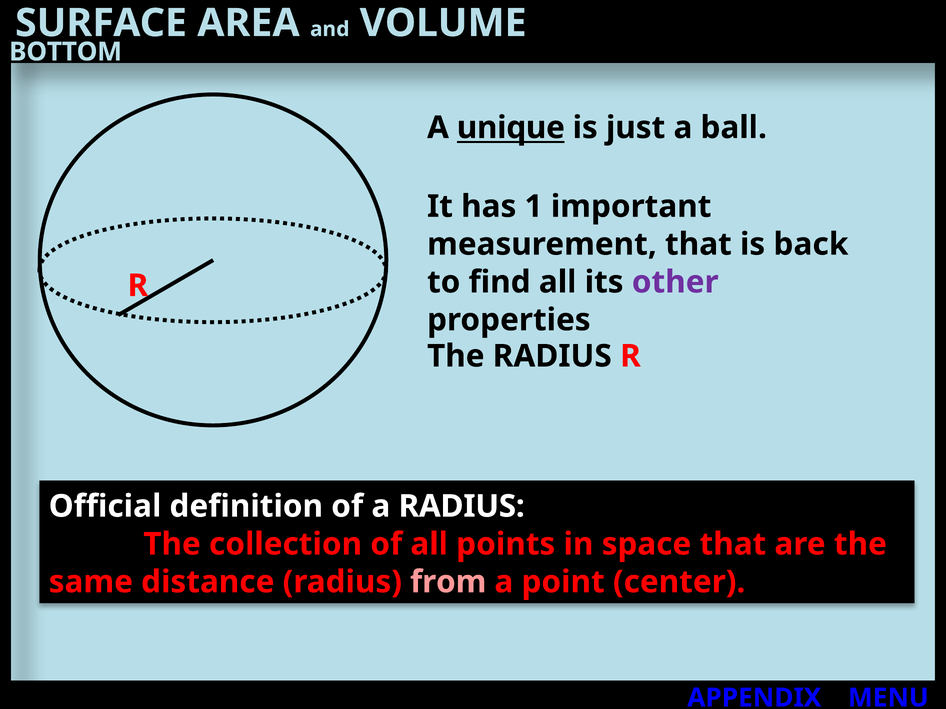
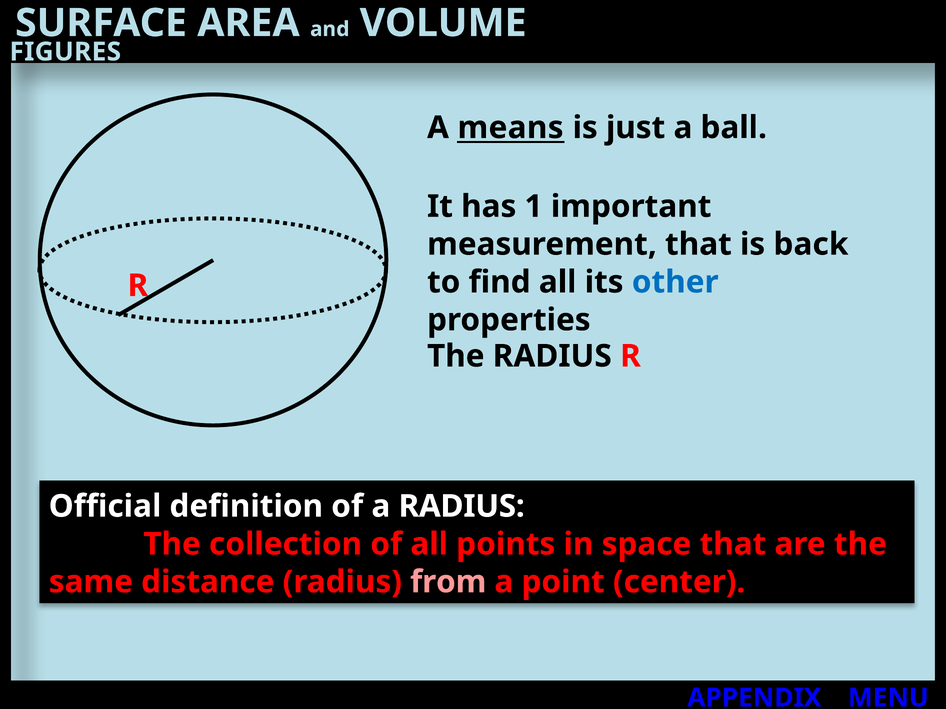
BOTTOM: BOTTOM -> FIGURES
unique: unique -> means
other colour: purple -> blue
